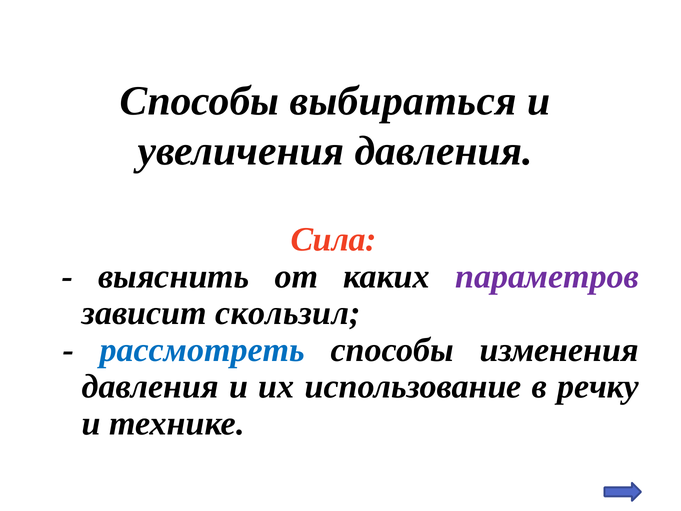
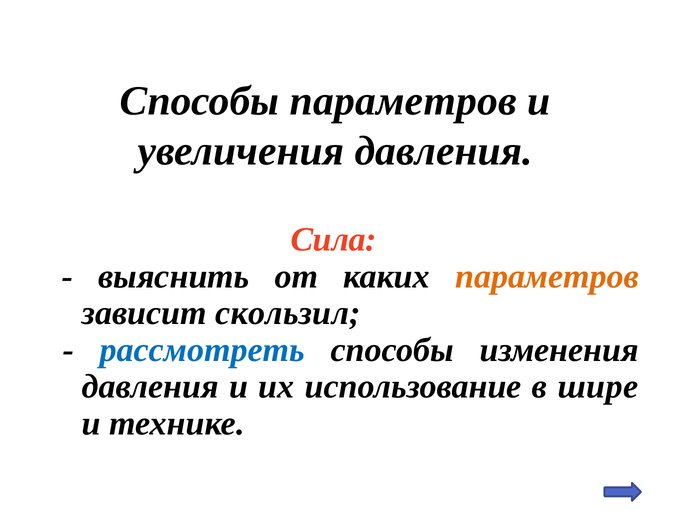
Способы выбираться: выбираться -> параметров
параметров at (547, 276) colour: purple -> orange
речку: речку -> шире
